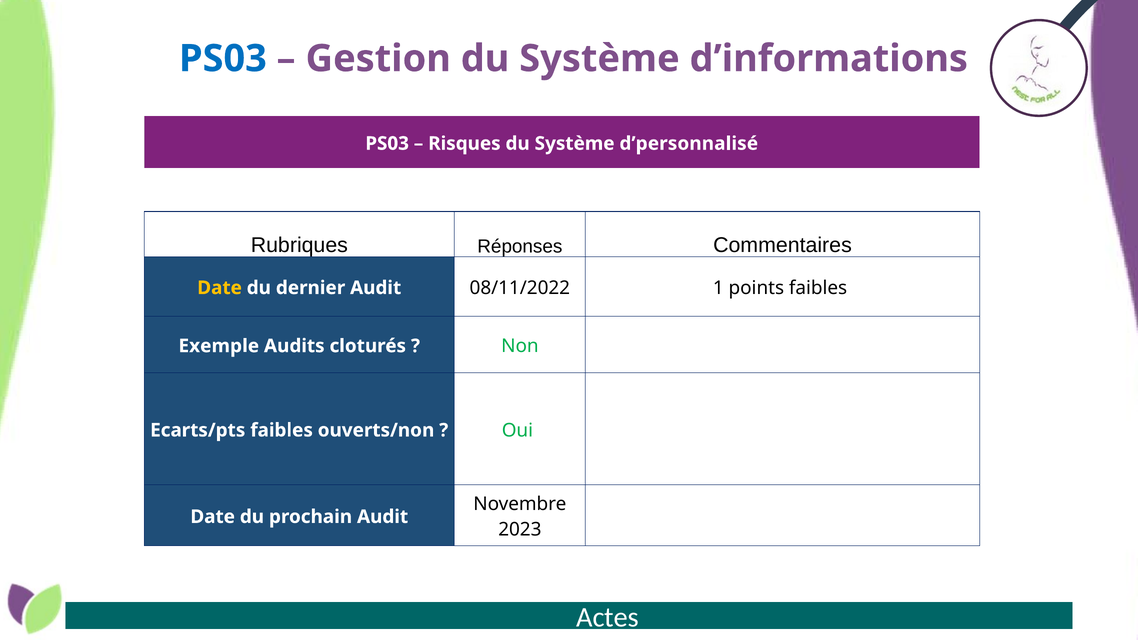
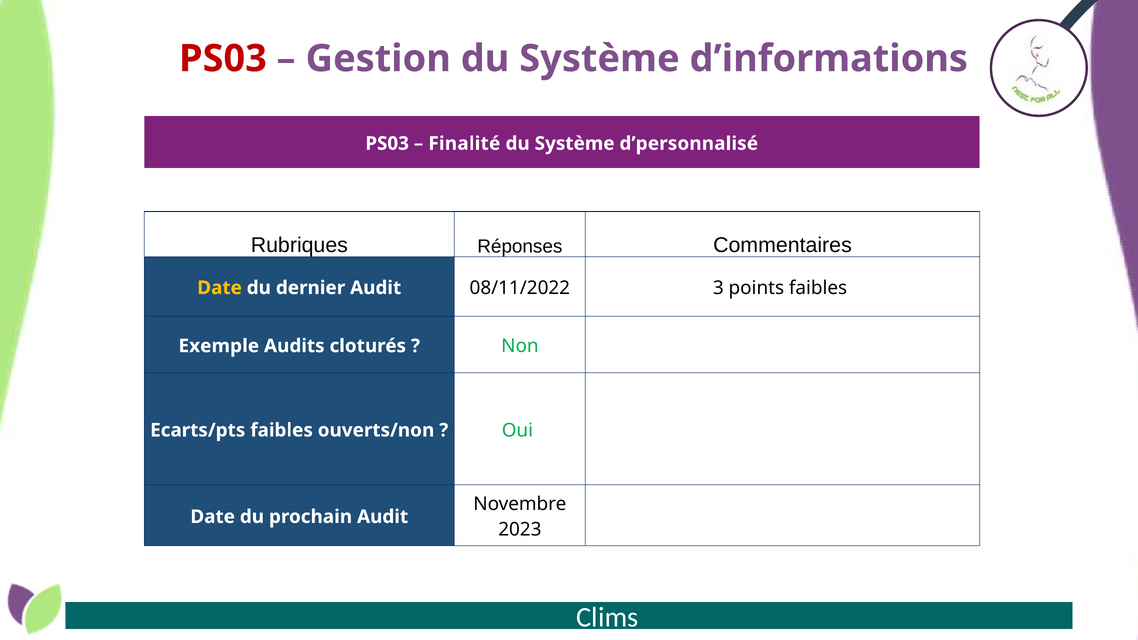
PS03 at (223, 59) colour: blue -> red
Risques: Risques -> Finalité
1: 1 -> 3
Actes: Actes -> Clims
